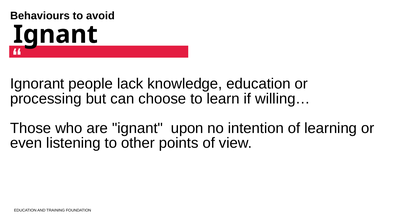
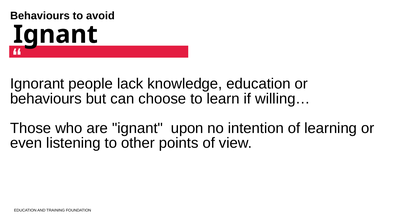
processing at (46, 99): processing -> behaviours
